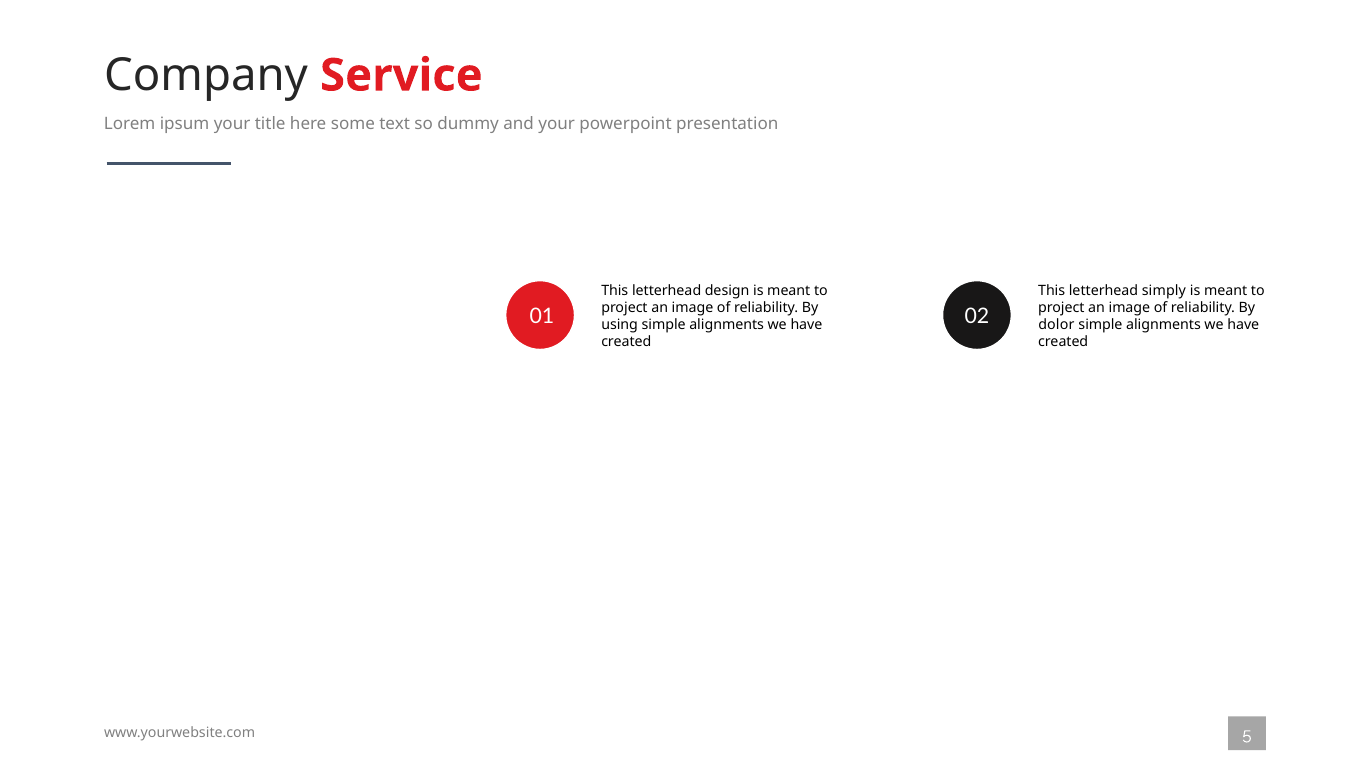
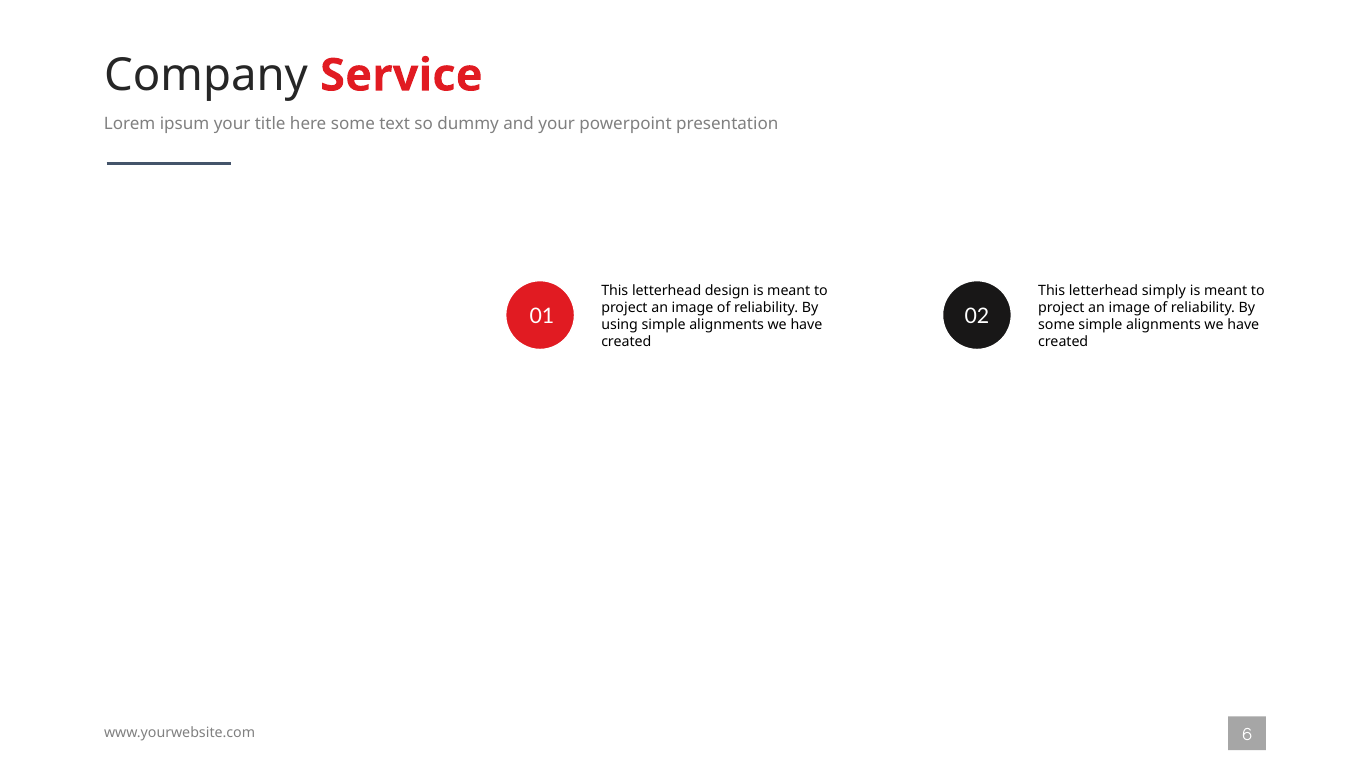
dolor at (1056, 324): dolor -> some
5: 5 -> 6
